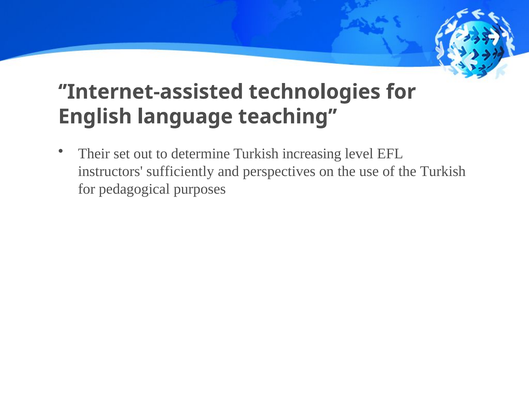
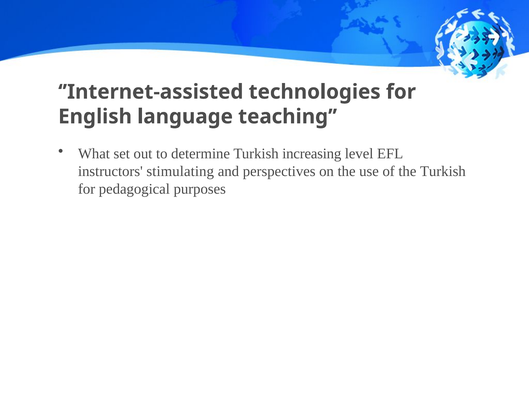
Their: Their -> What
sufficiently: sufficiently -> stimulating
